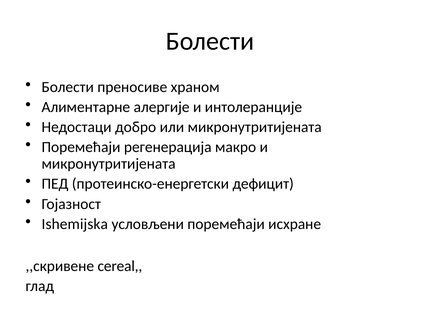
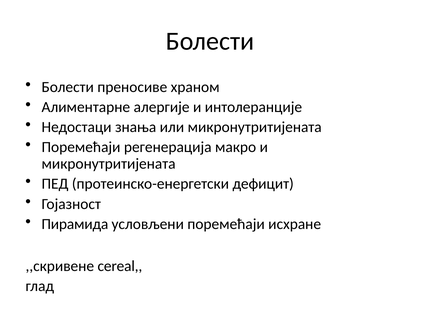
добро: добро -> знања
Ishemijska: Ishemijska -> Пирамида
